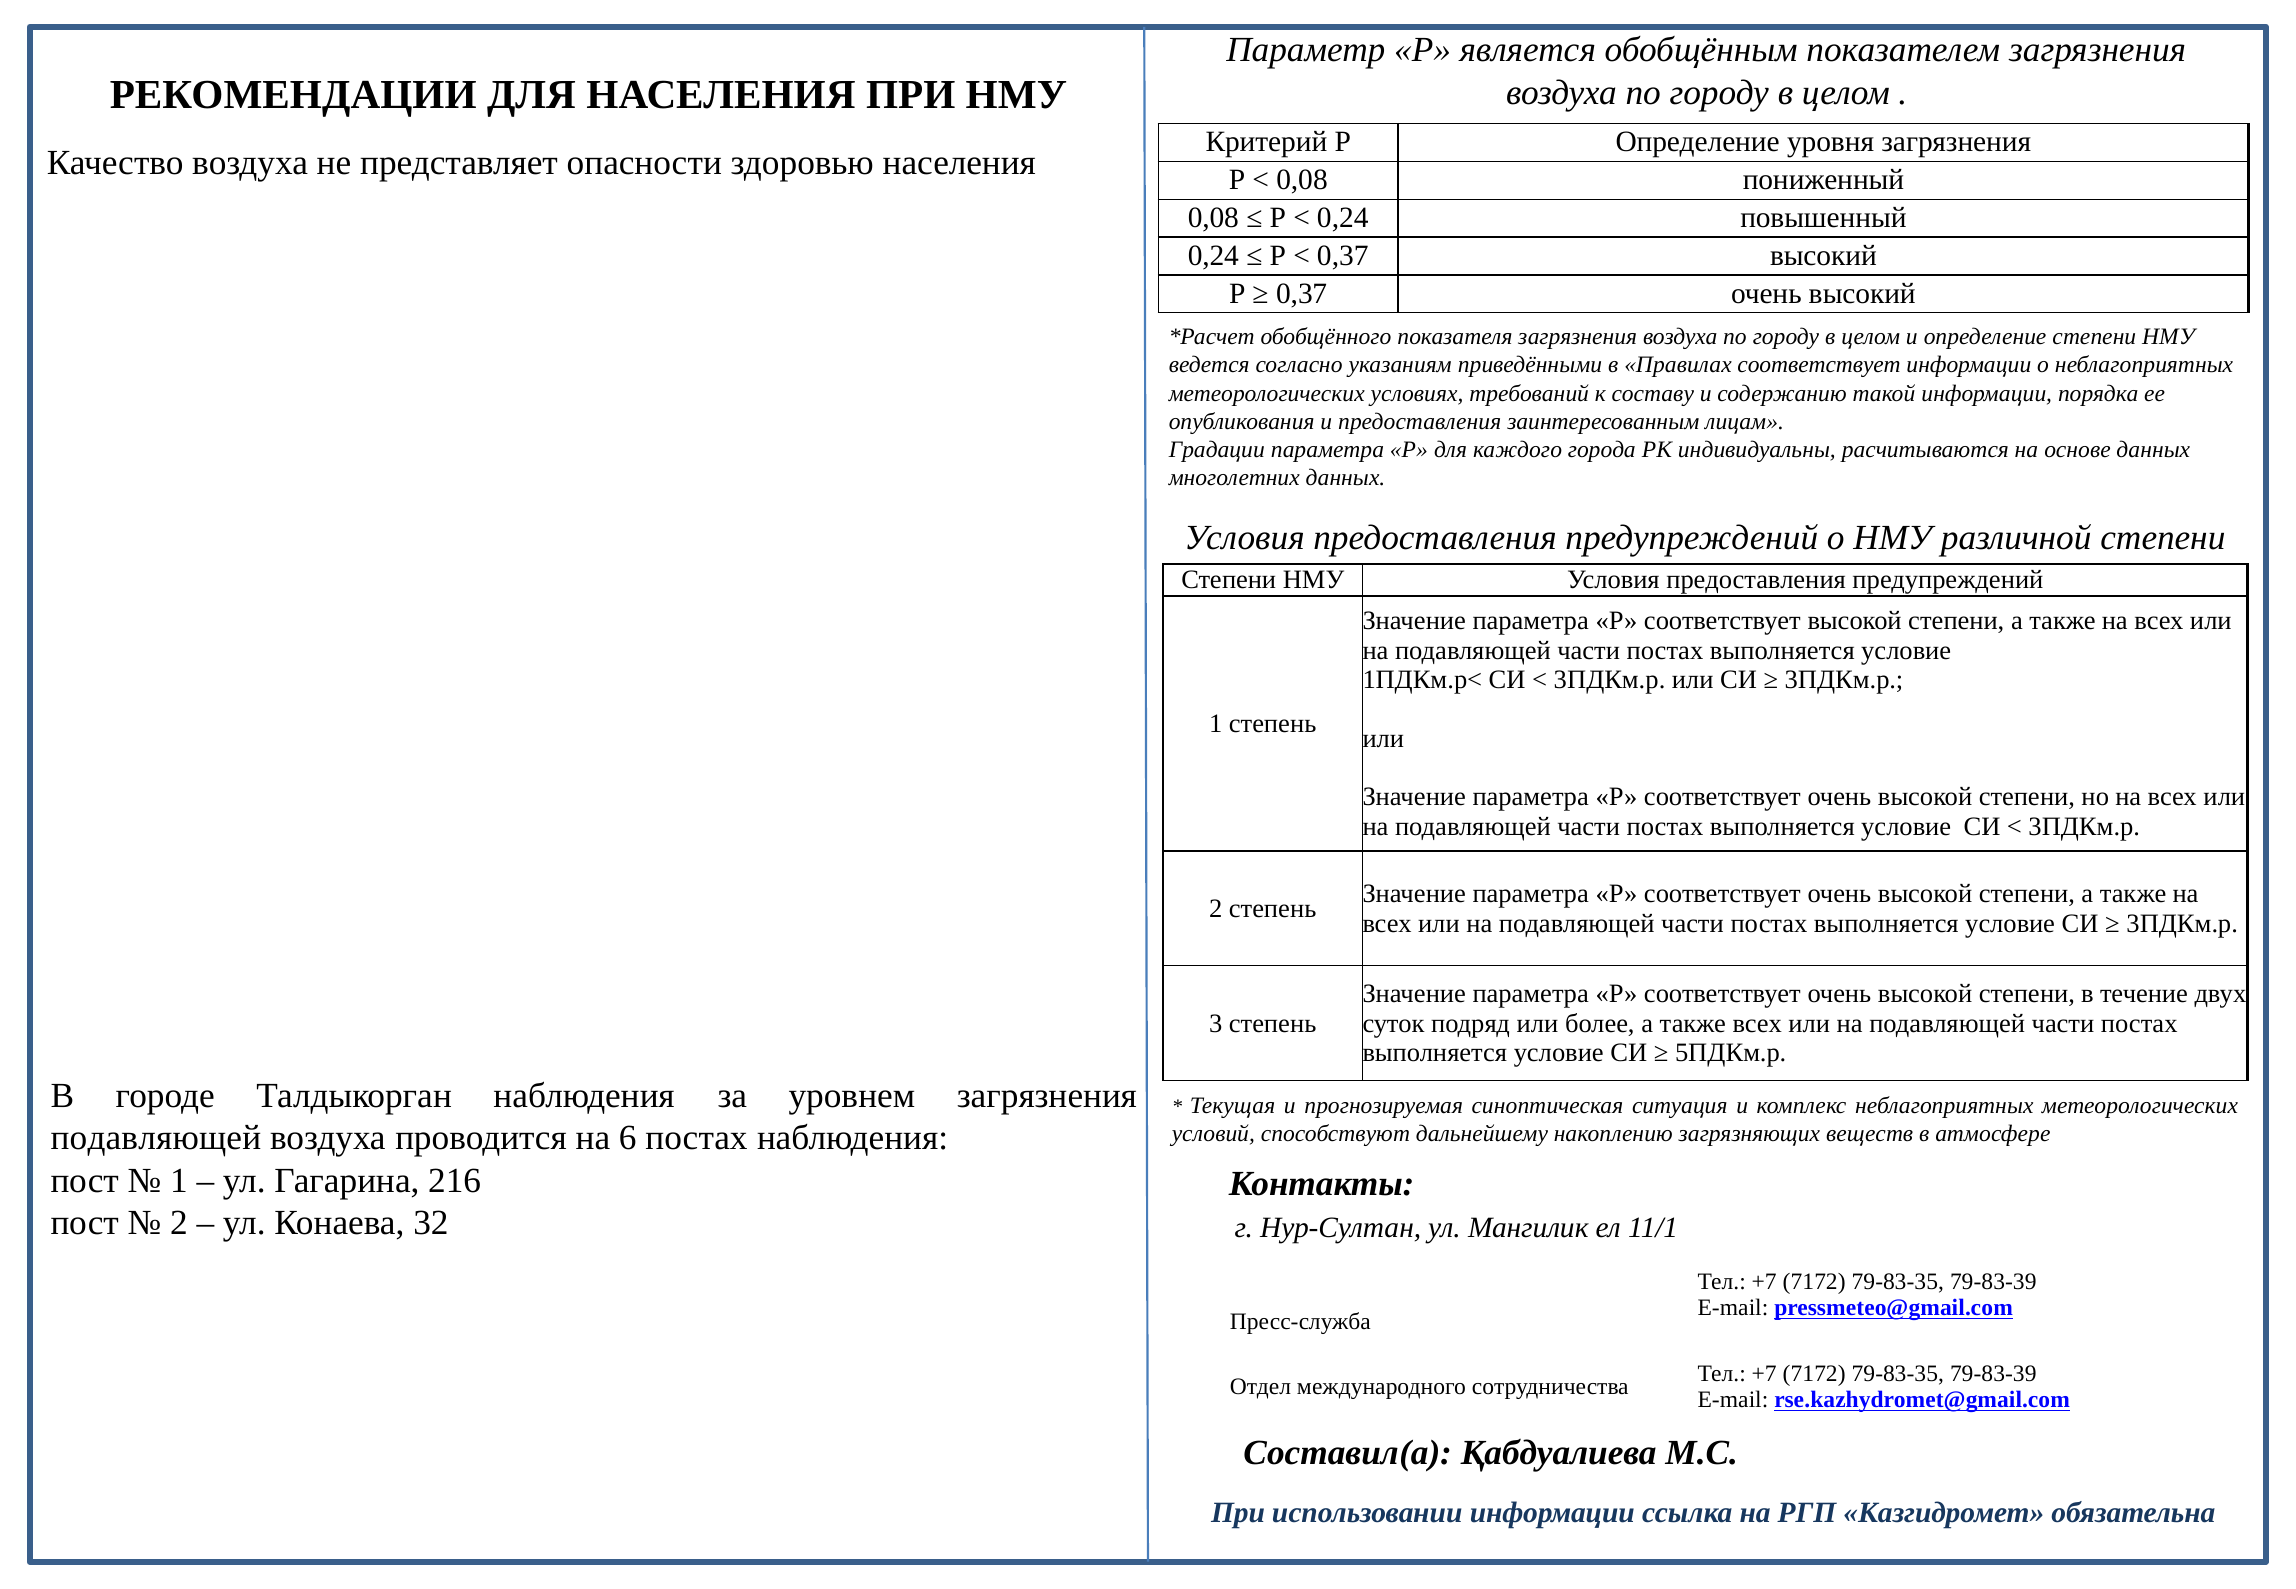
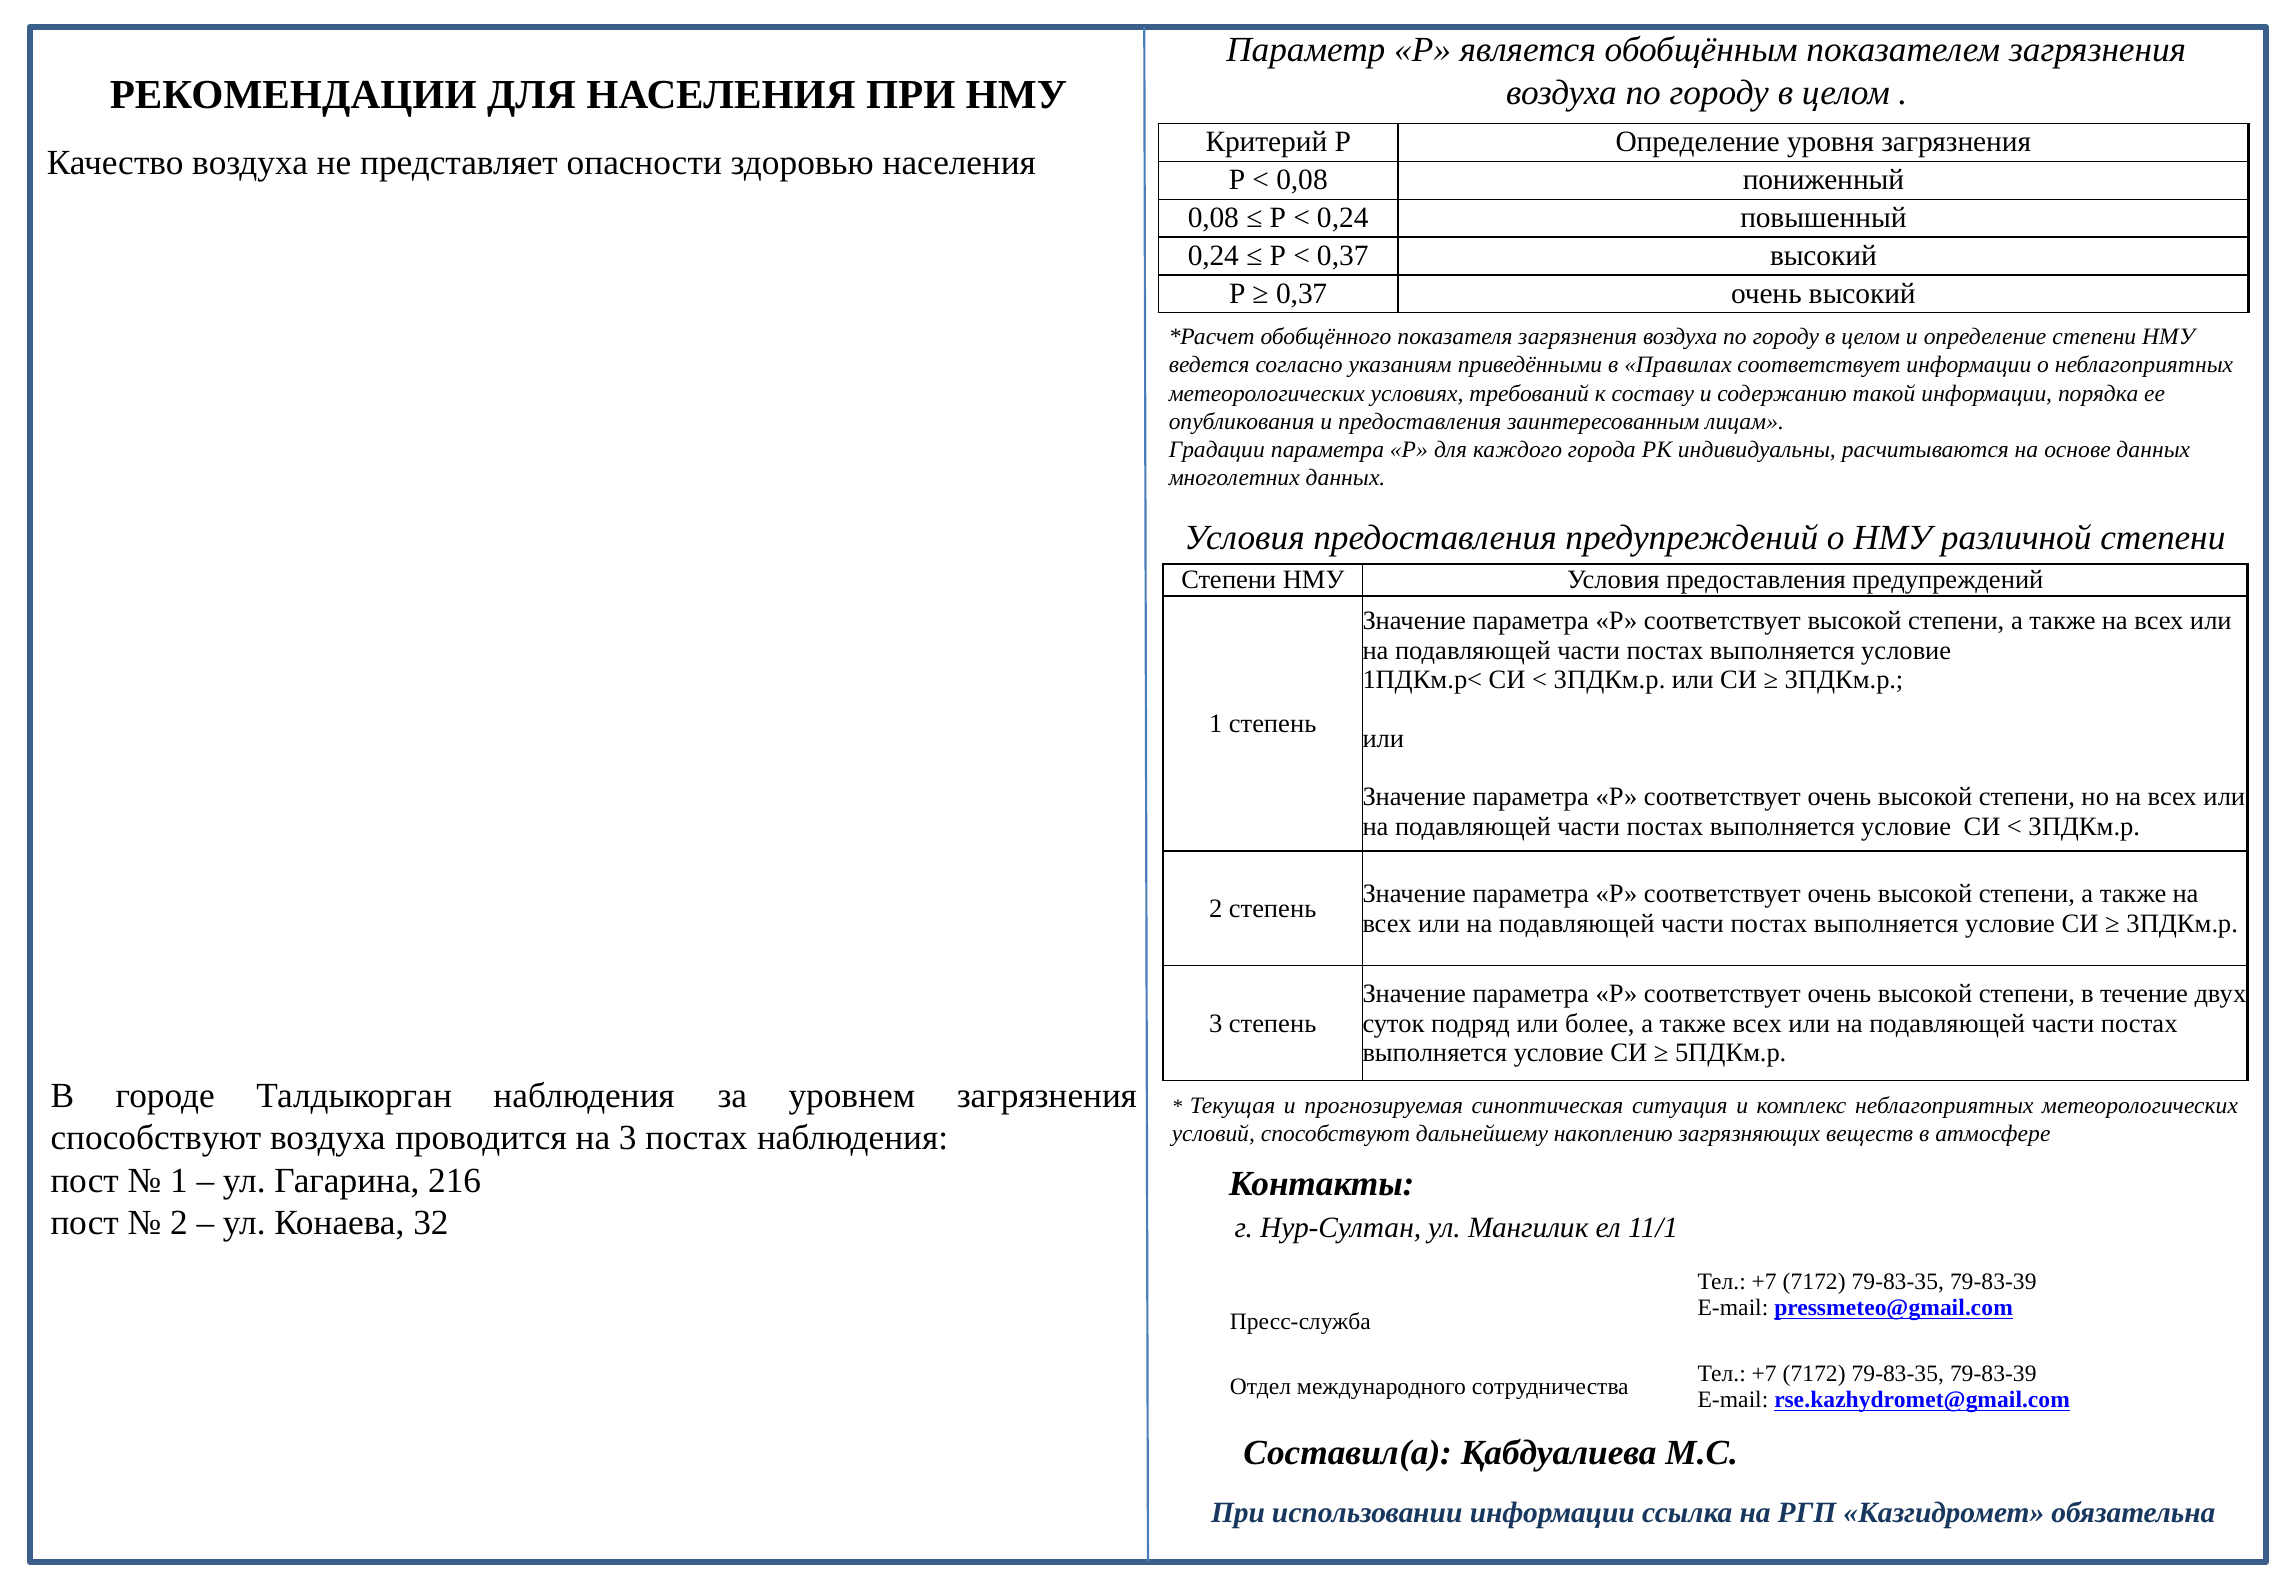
подавляющей at (156, 1138): подавляющей -> способствуют
на 6: 6 -> 3
